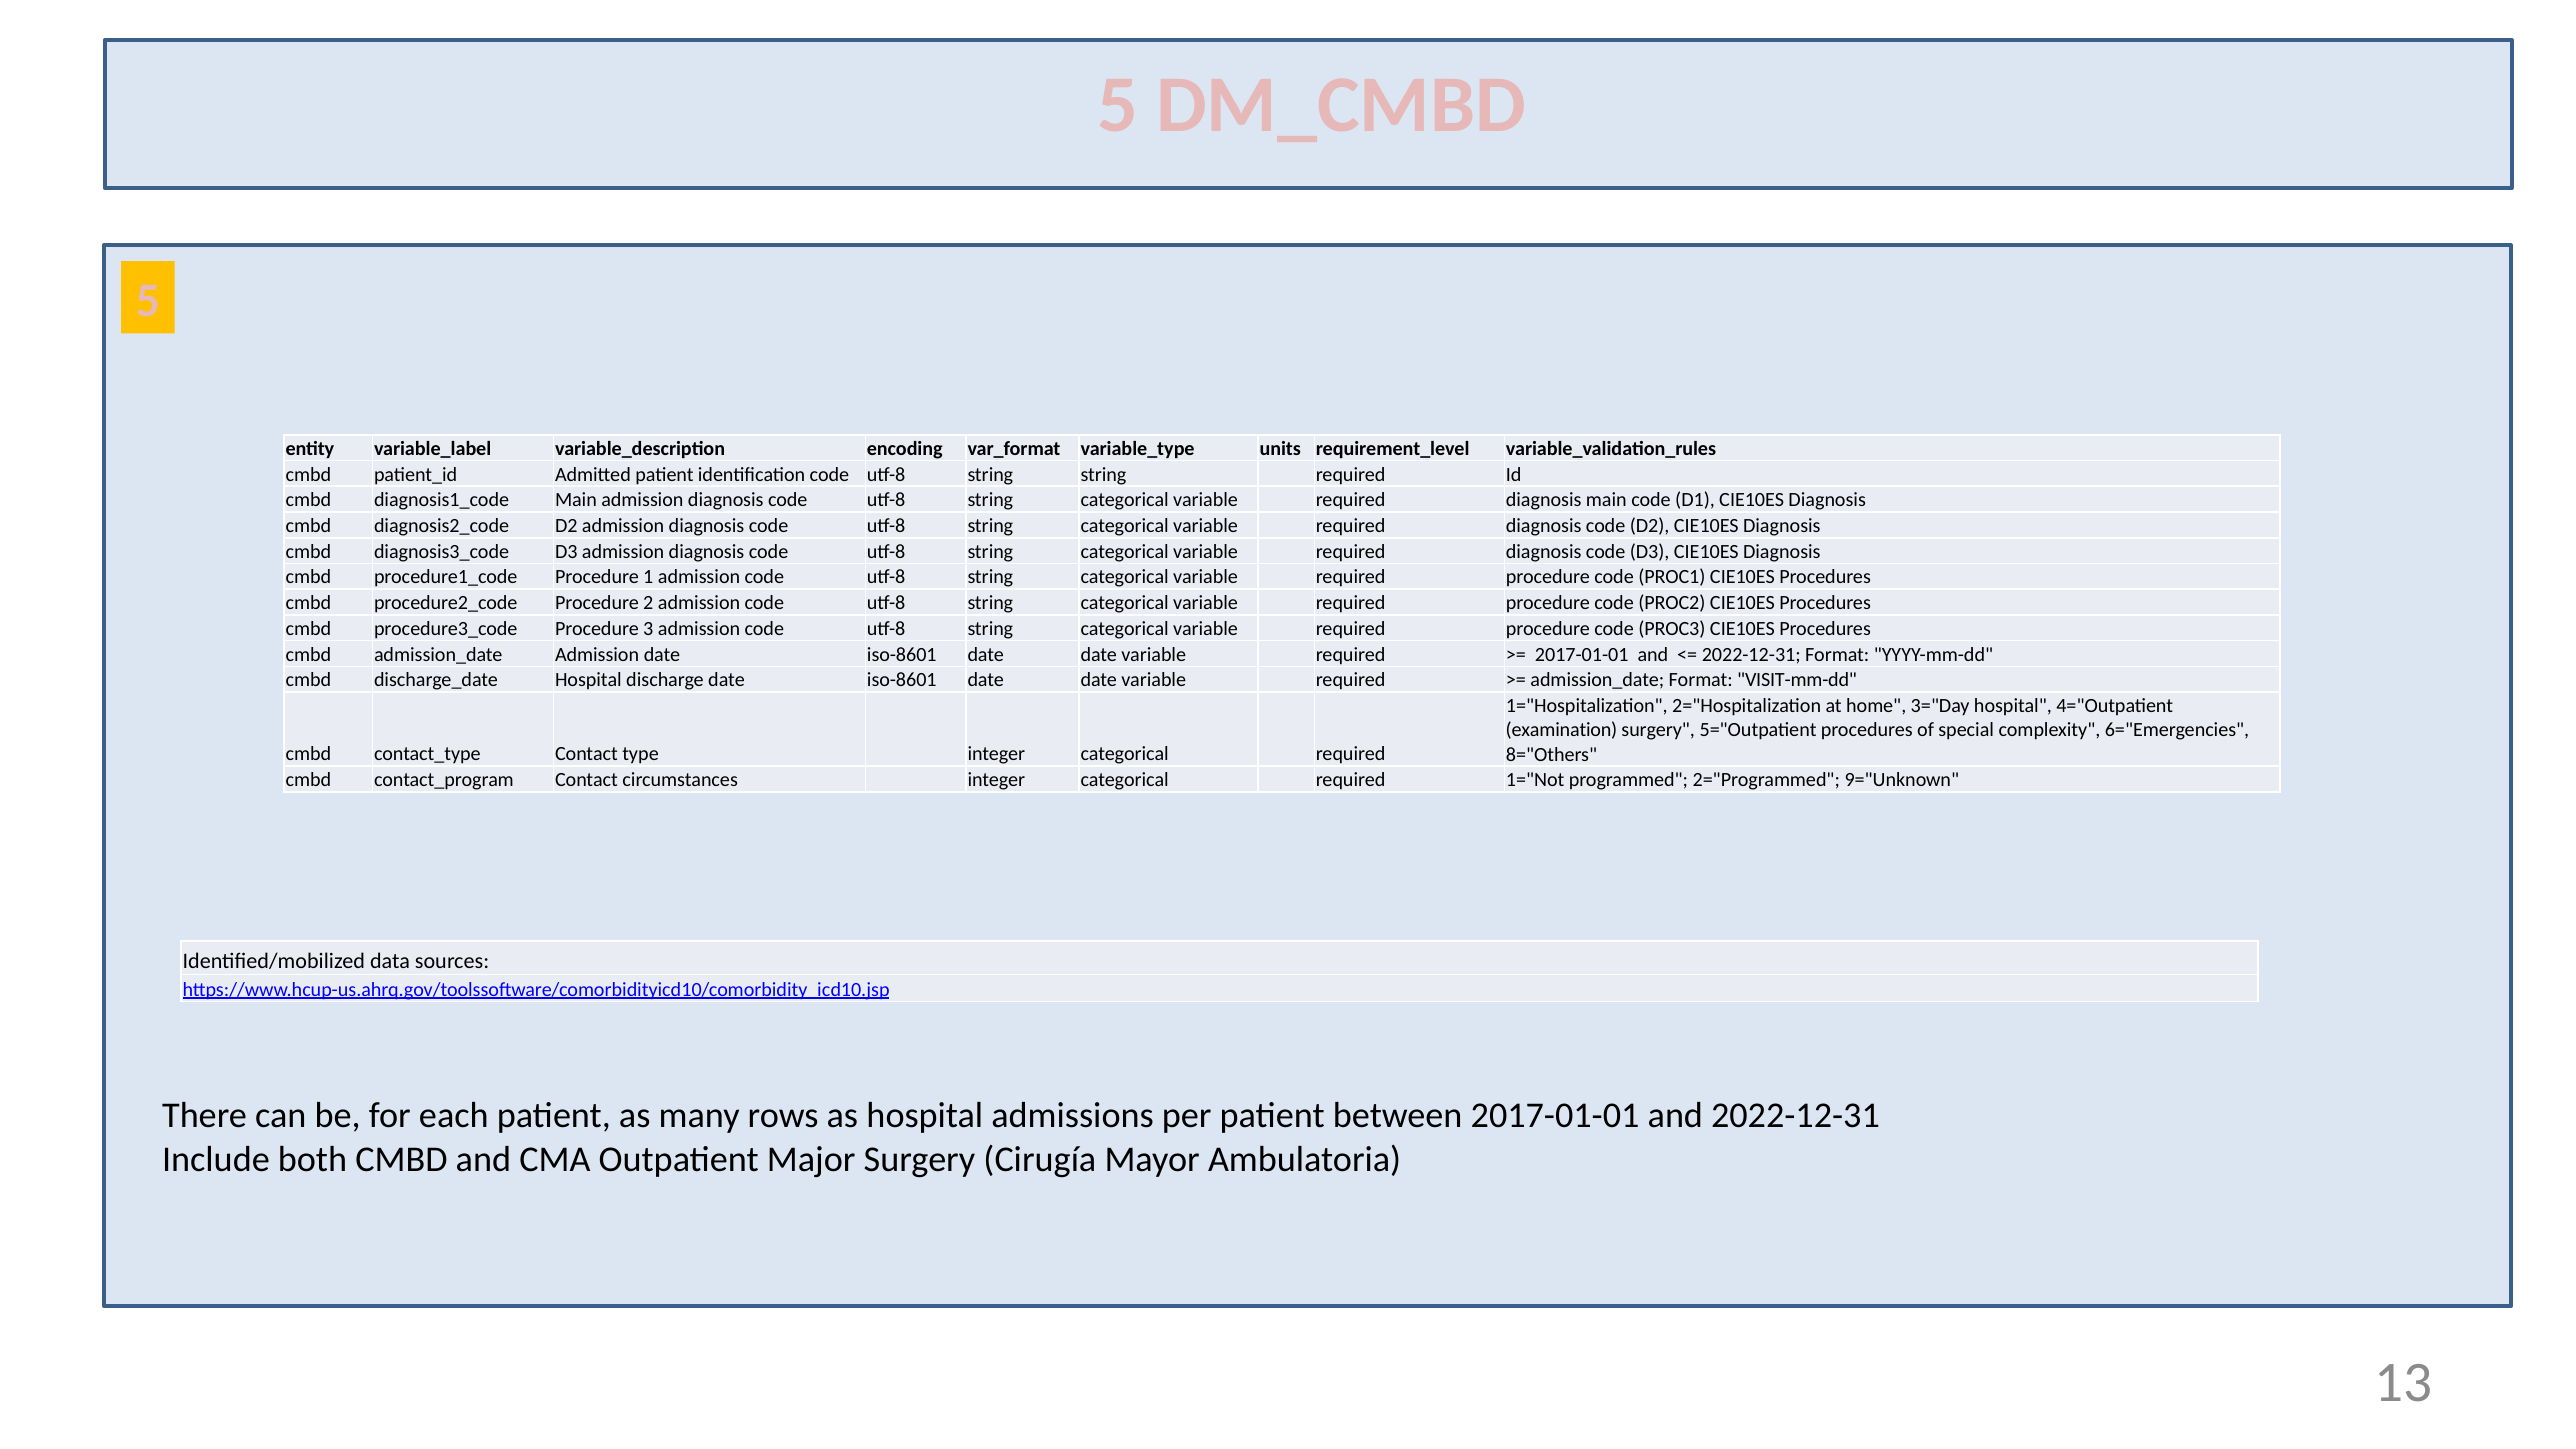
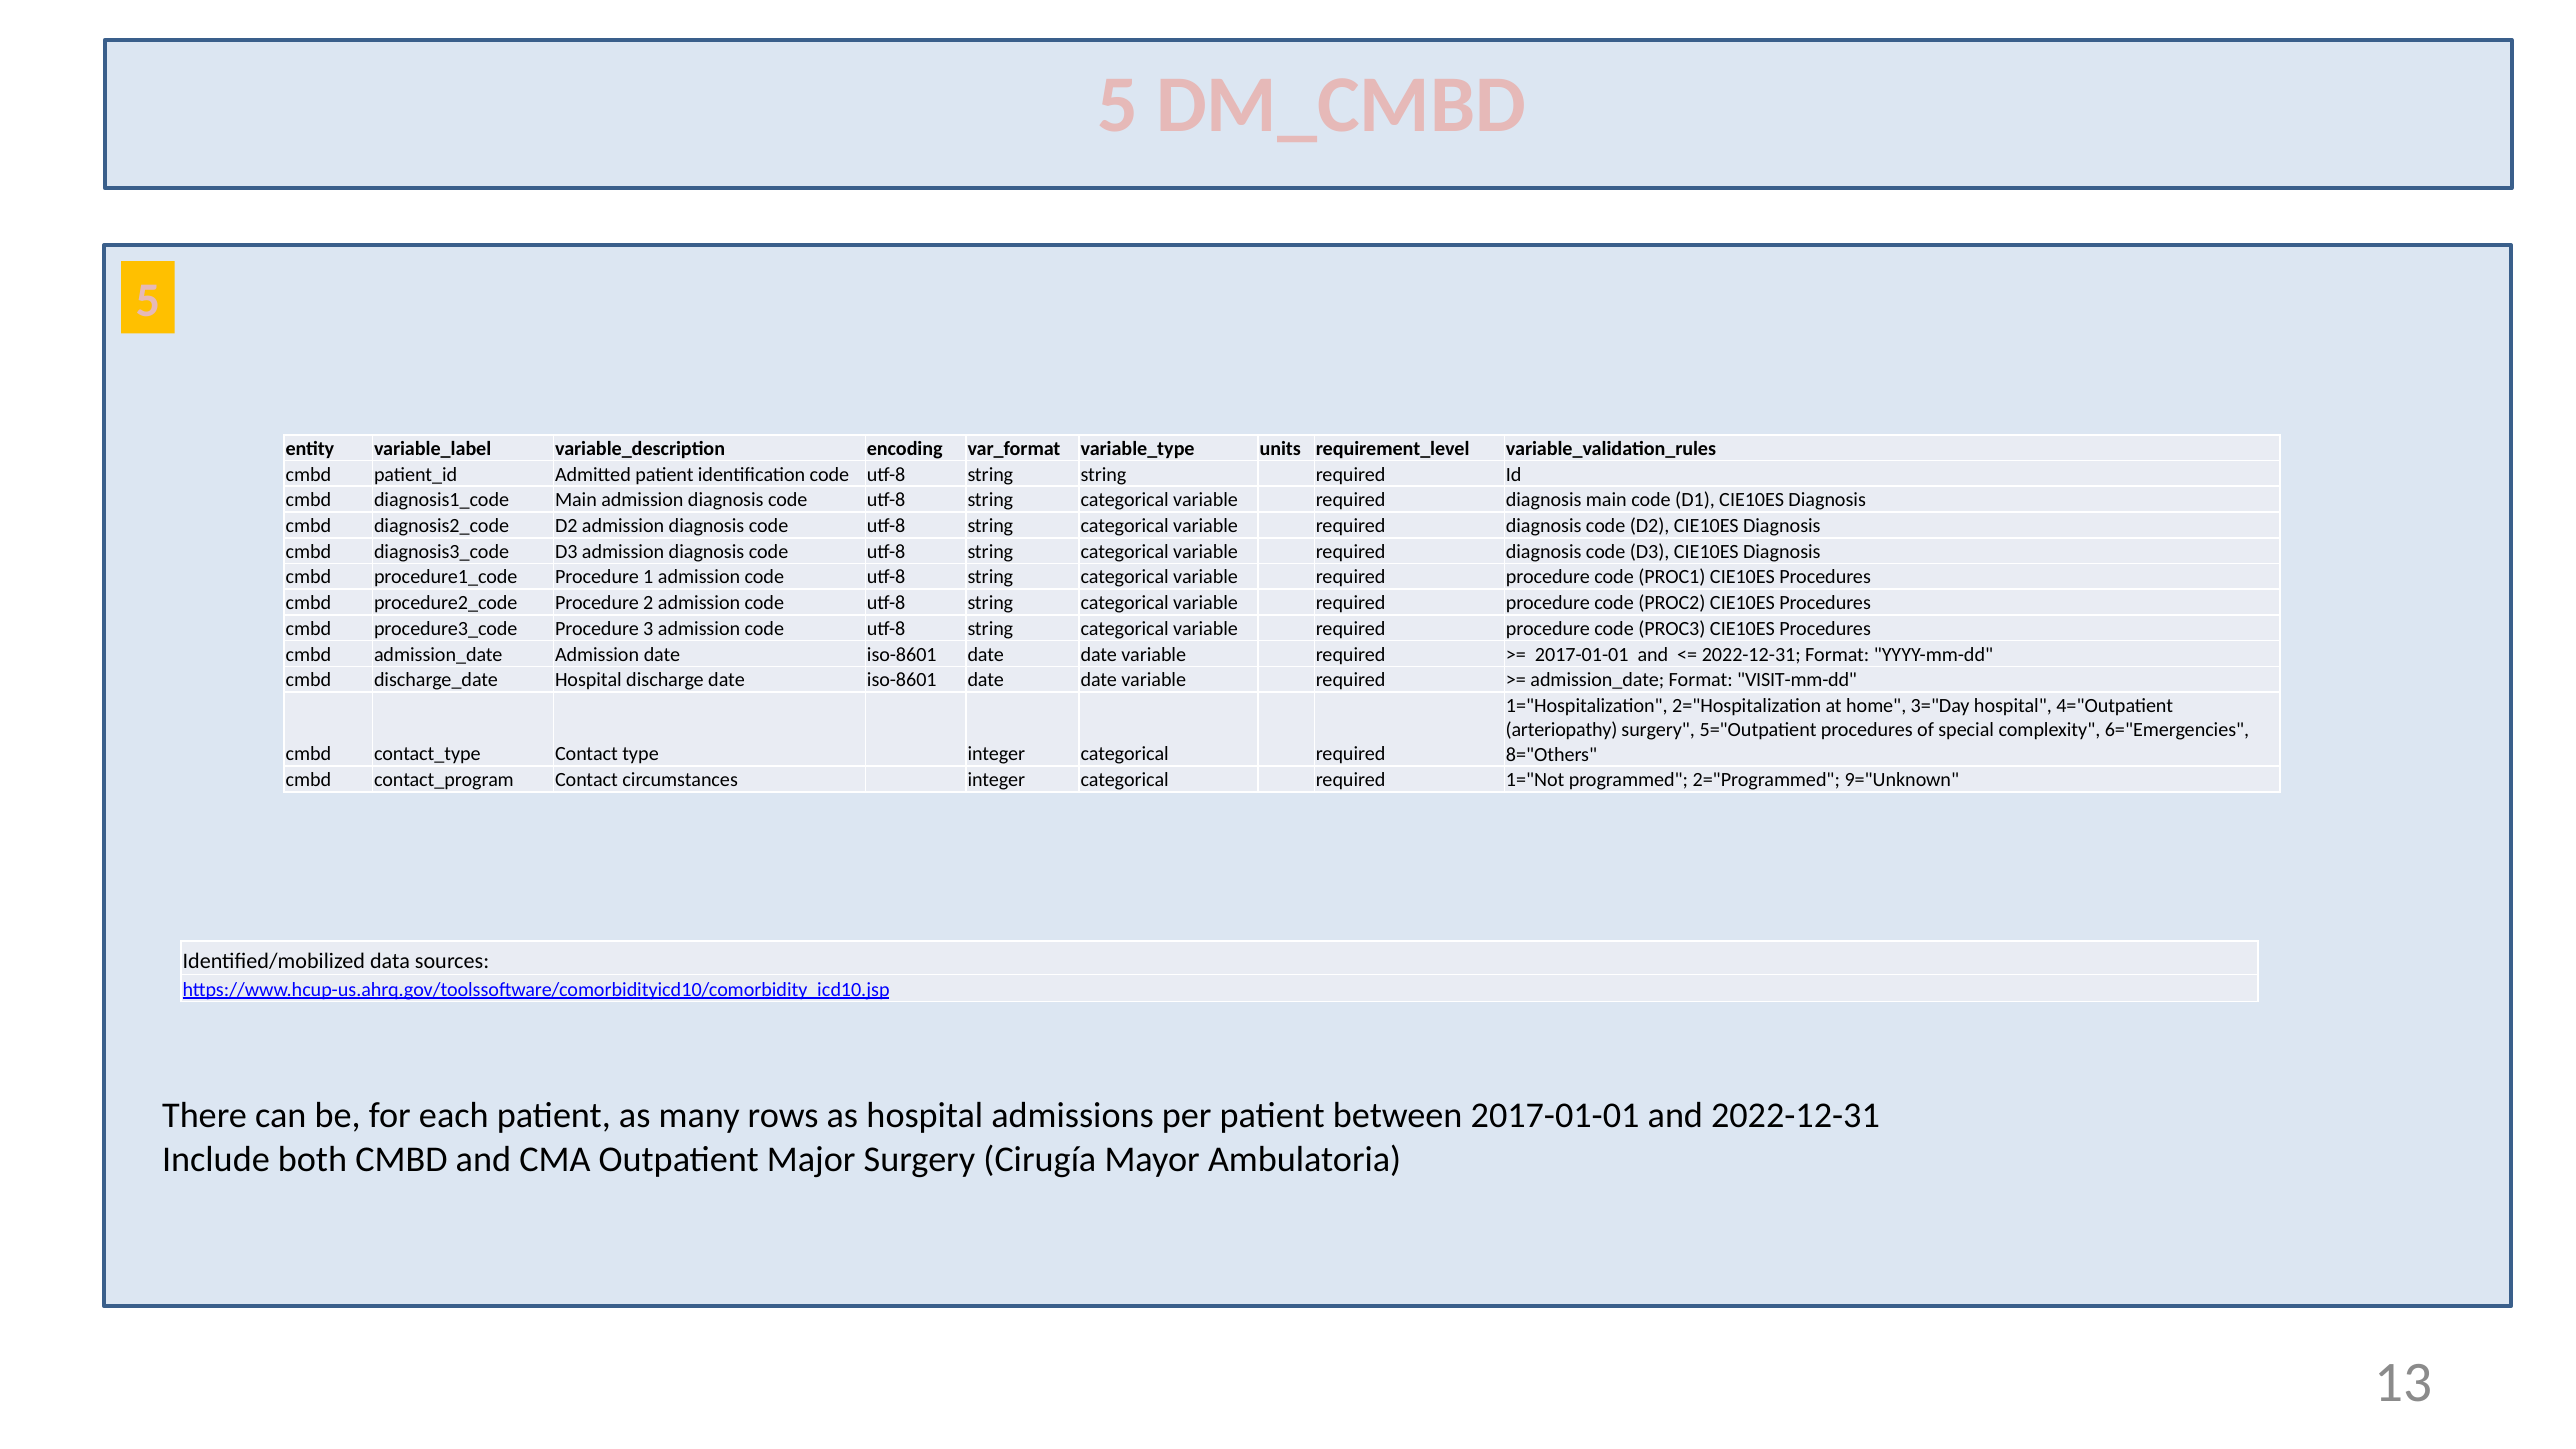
examination: examination -> arteriopathy
